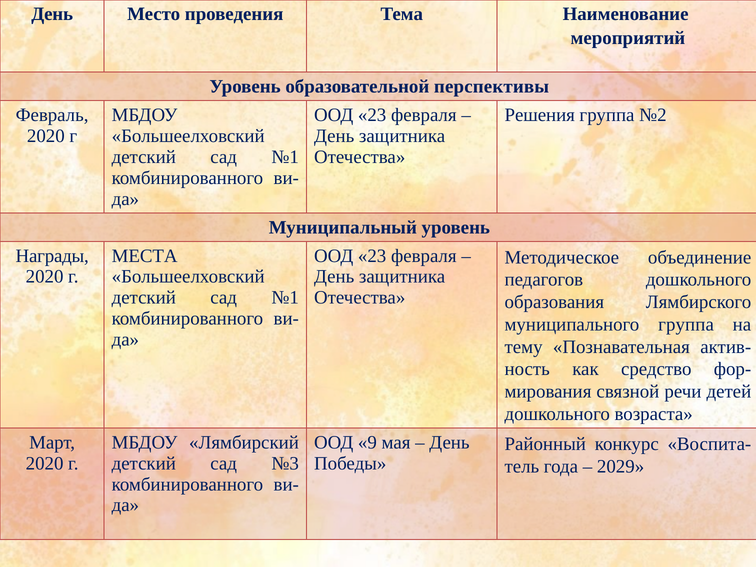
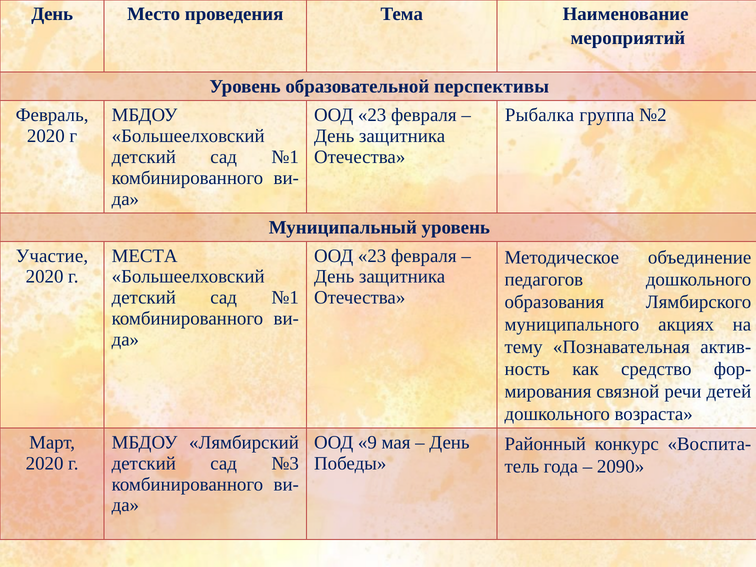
Решения: Решения -> Рыбалка
Награды: Награды -> Участие
муниципального группа: группа -> акциях
2029: 2029 -> 2090
